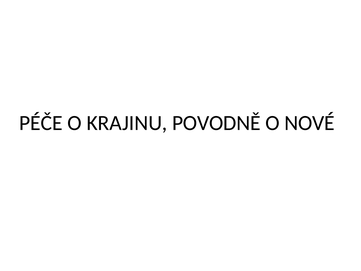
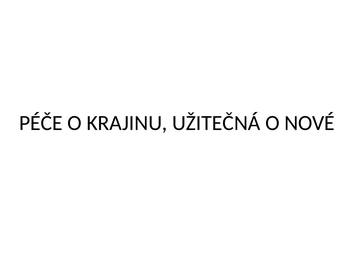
POVODNĚ: POVODNĚ -> UŽITEČNÁ
